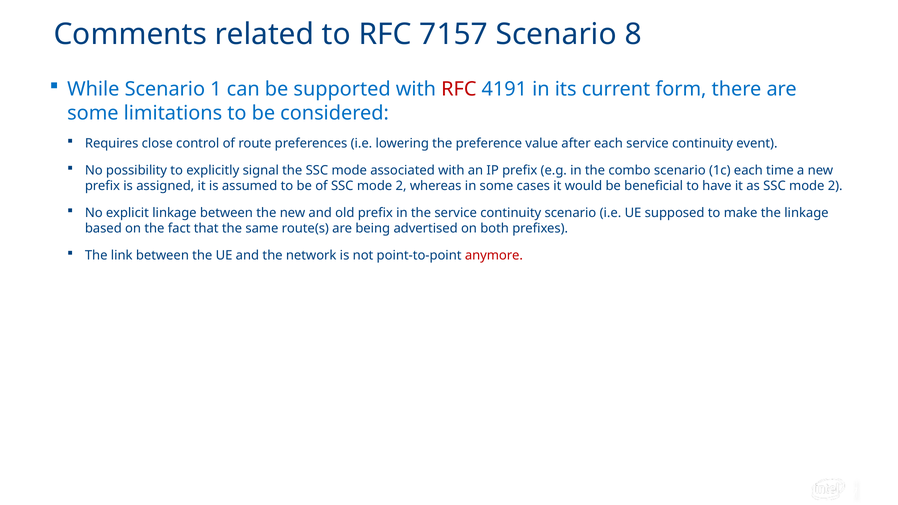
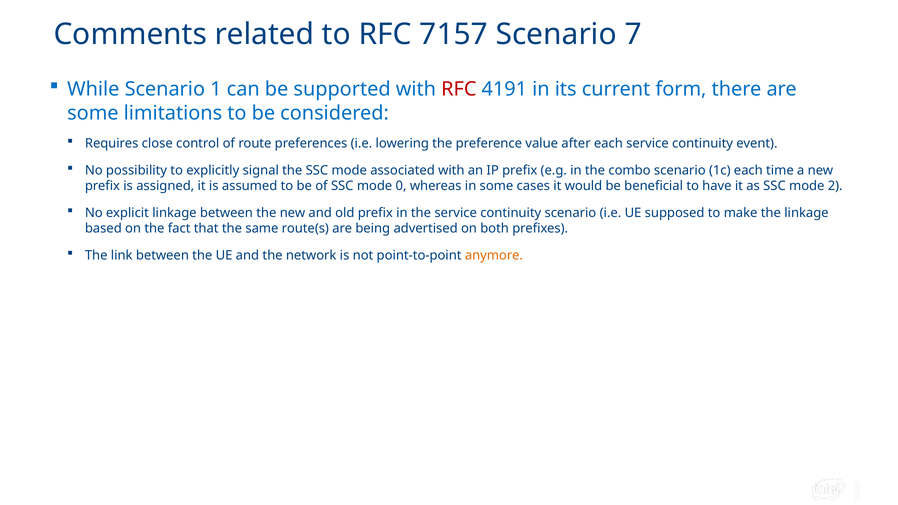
Scenario 8: 8 -> 7
of SSC mode 2: 2 -> 0
anymore colour: red -> orange
